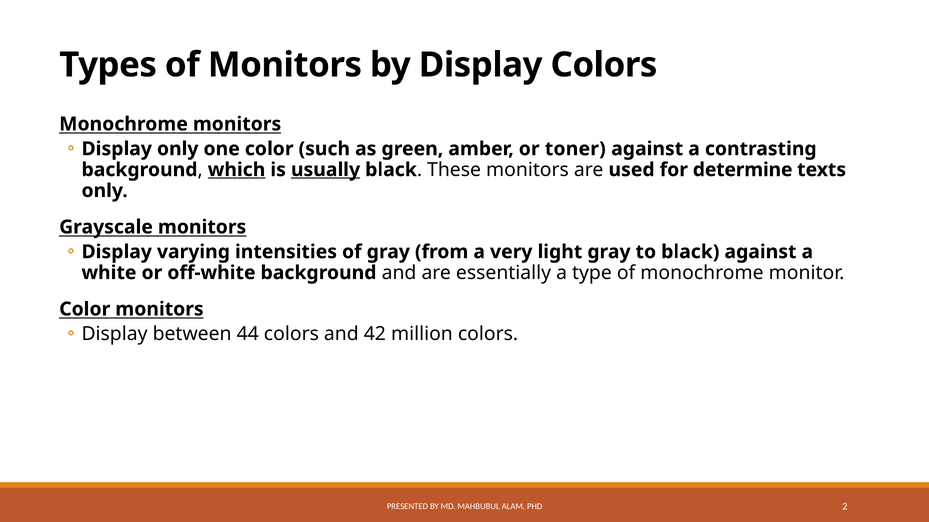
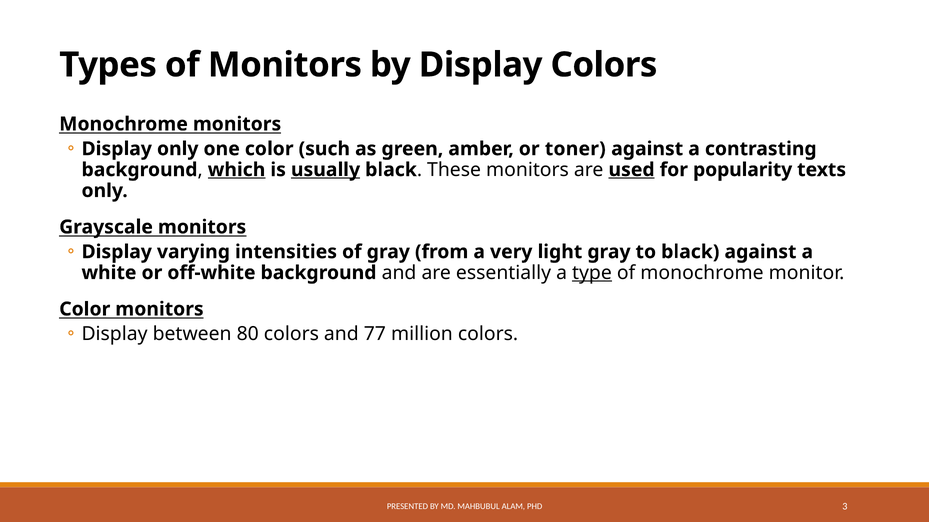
used underline: none -> present
determine: determine -> popularity
type underline: none -> present
44: 44 -> 80
42: 42 -> 77
2: 2 -> 3
